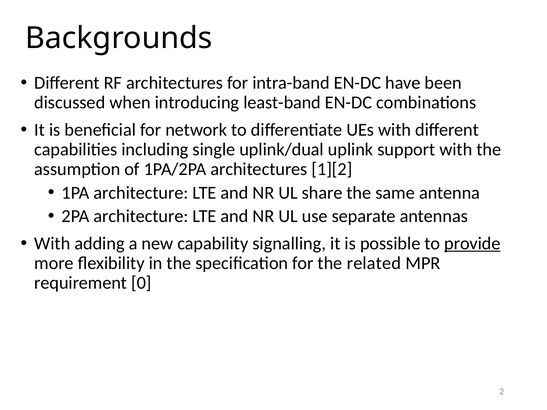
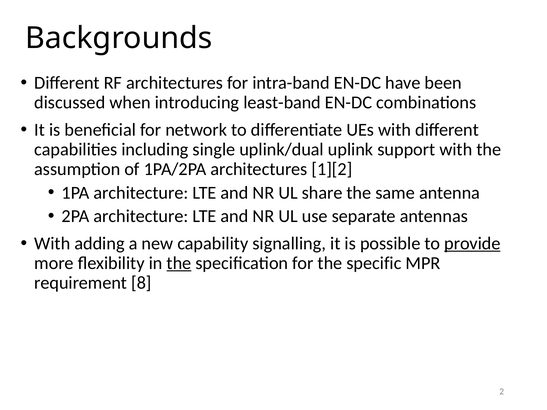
the at (179, 263) underline: none -> present
related: related -> specific
0: 0 -> 8
